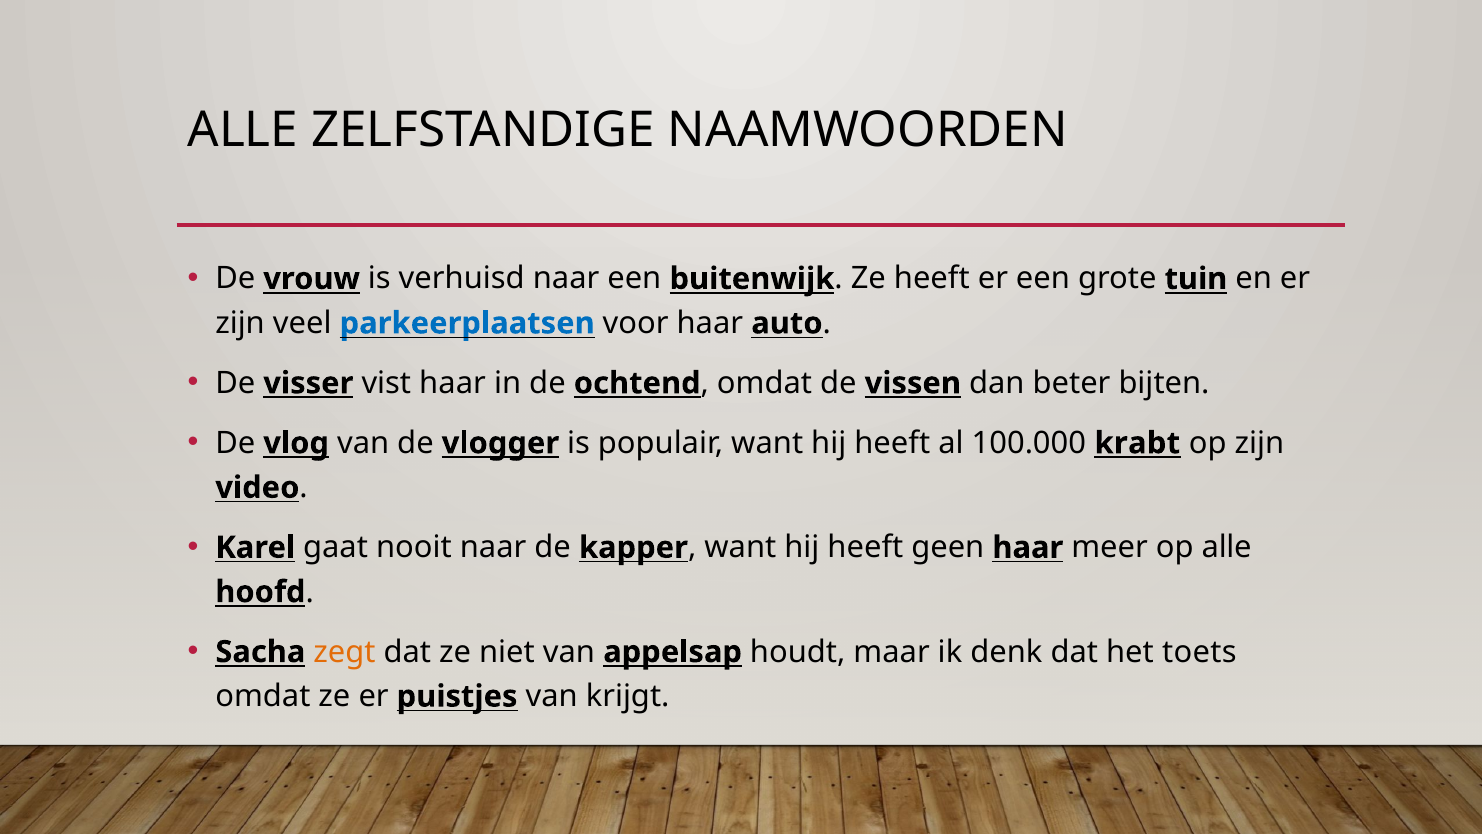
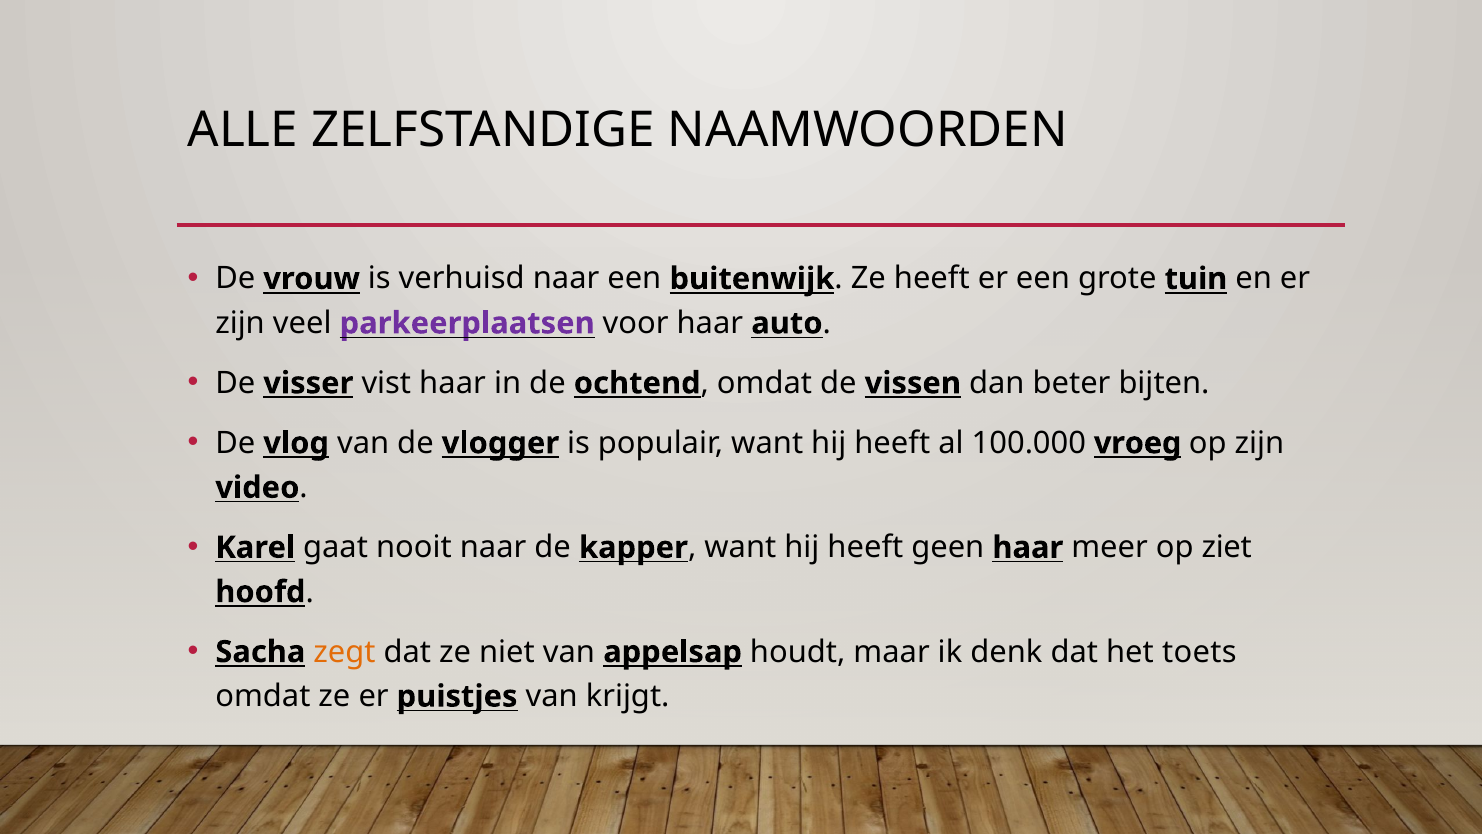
parkeerplaatsen colour: blue -> purple
krabt: krabt -> vroeg
op alle: alle -> ziet
